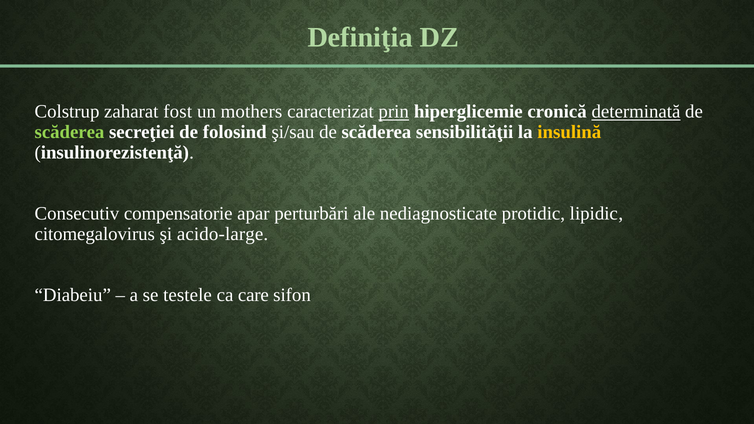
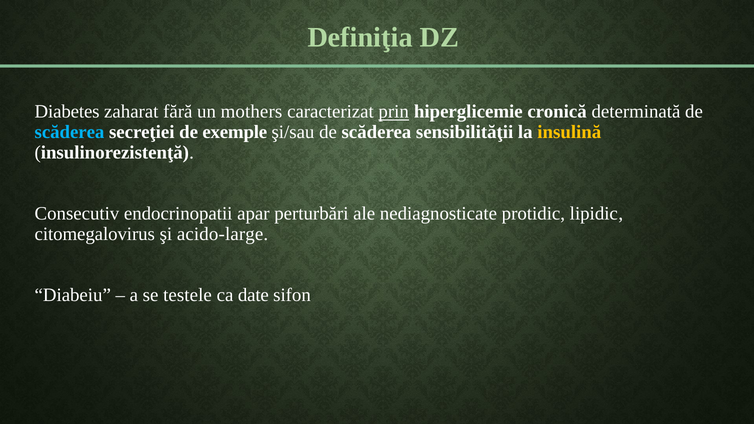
Colstrup: Colstrup -> Diabetes
fost: fost -> fără
determinată underline: present -> none
scăderea at (69, 132) colour: light green -> light blue
folosind: folosind -> exemple
compensatorie: compensatorie -> endocrinopatii
care: care -> date
